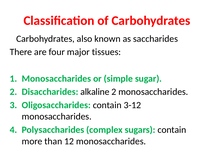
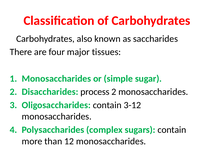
alkaline: alkaline -> process
